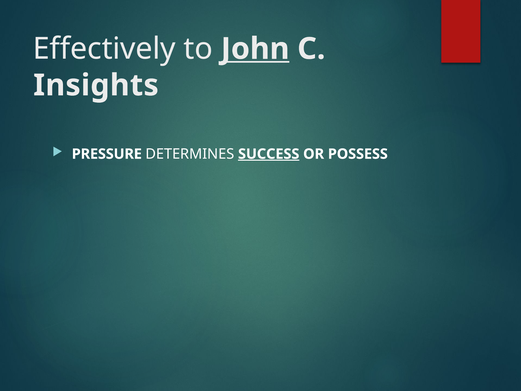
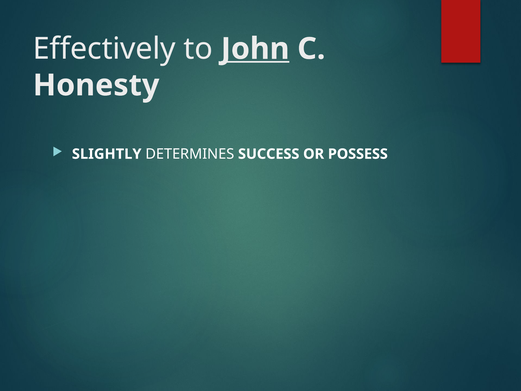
Insights: Insights -> Honesty
PRESSURE: PRESSURE -> SLIGHTLY
SUCCESS underline: present -> none
